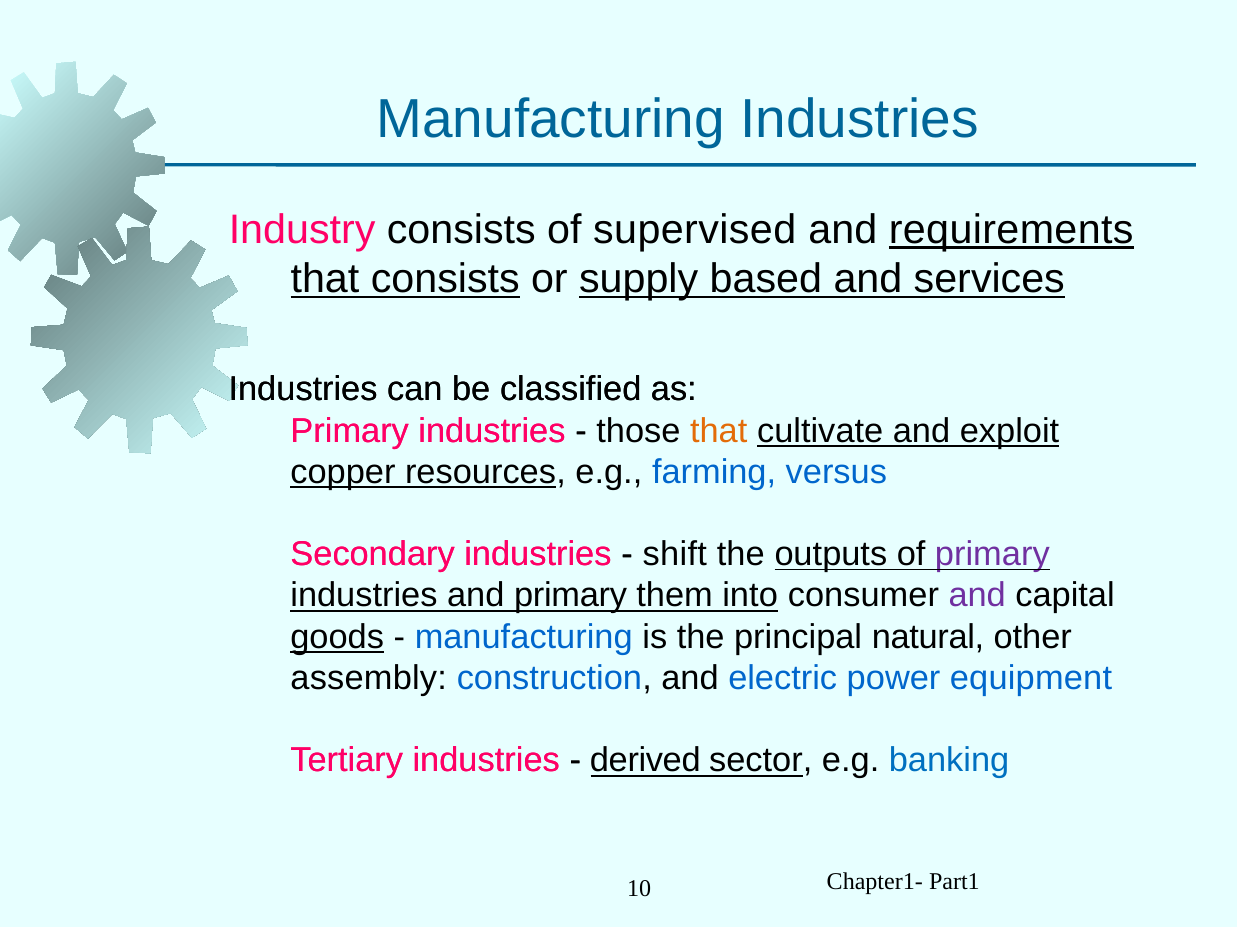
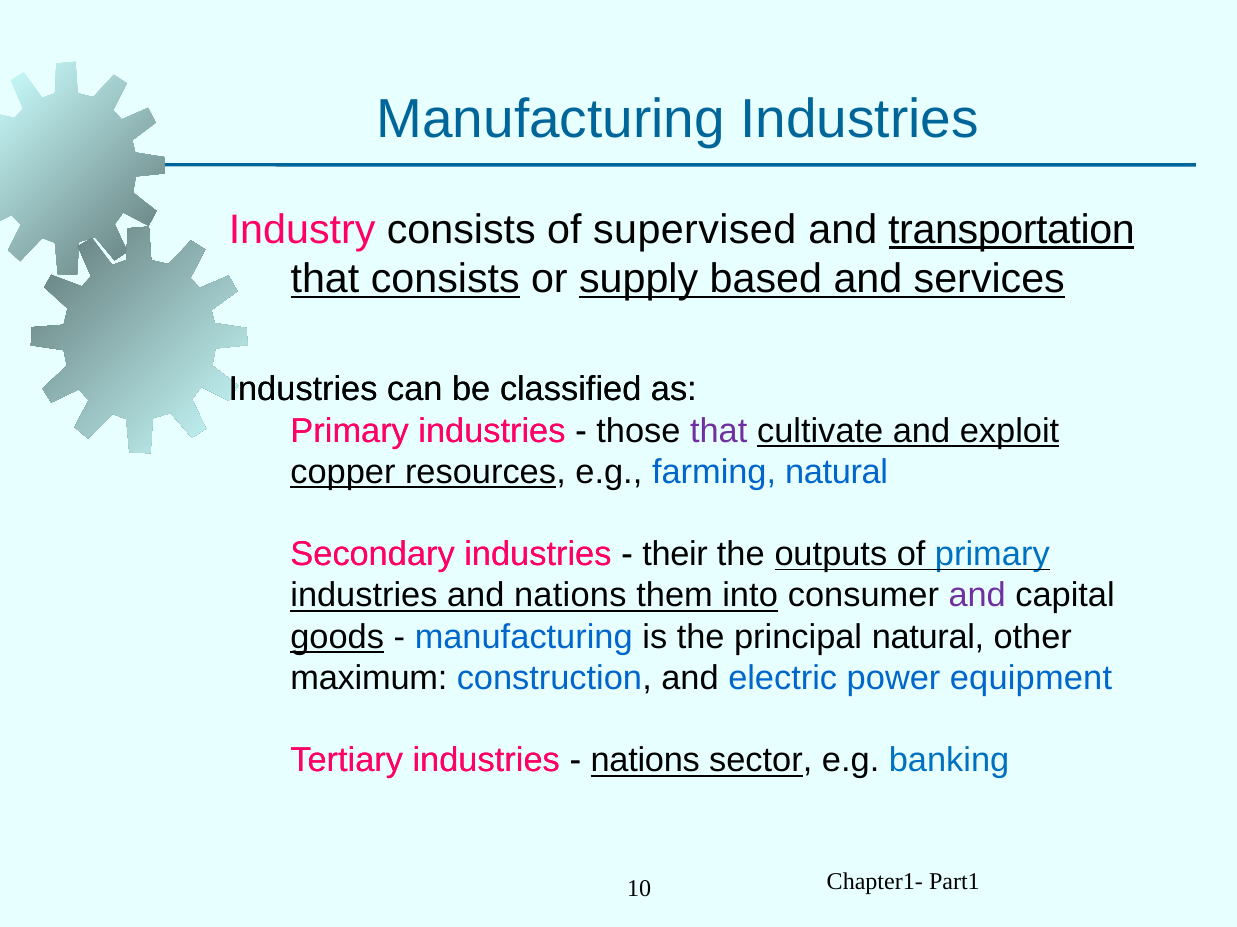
requirements: requirements -> transportation
that at (719, 431) colour: orange -> purple
farming versus: versus -> natural
shift: shift -> their
primary at (992, 555) colour: purple -> blue
and primary: primary -> nations
assembly: assembly -> maximum
derived at (645, 761): derived -> nations
